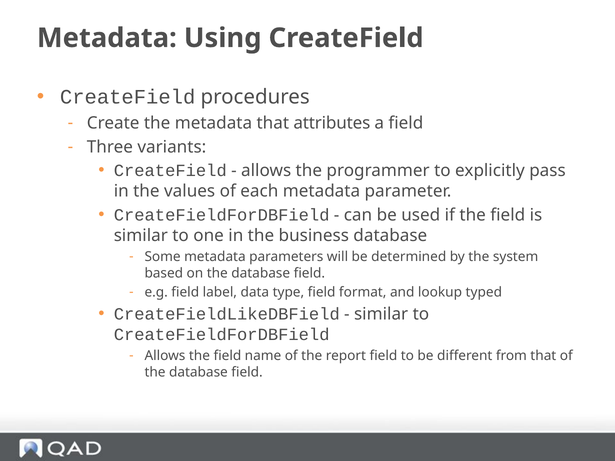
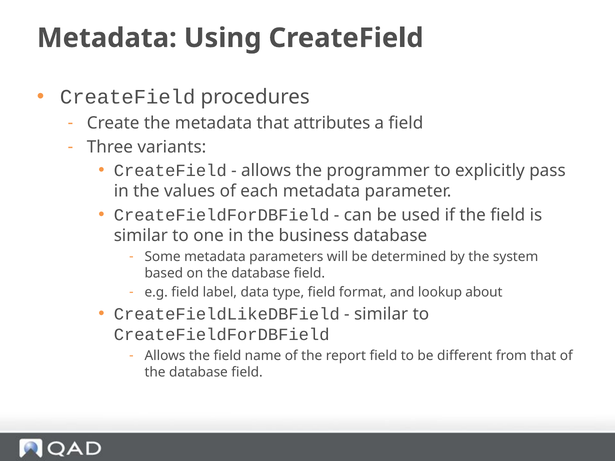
typed: typed -> about
